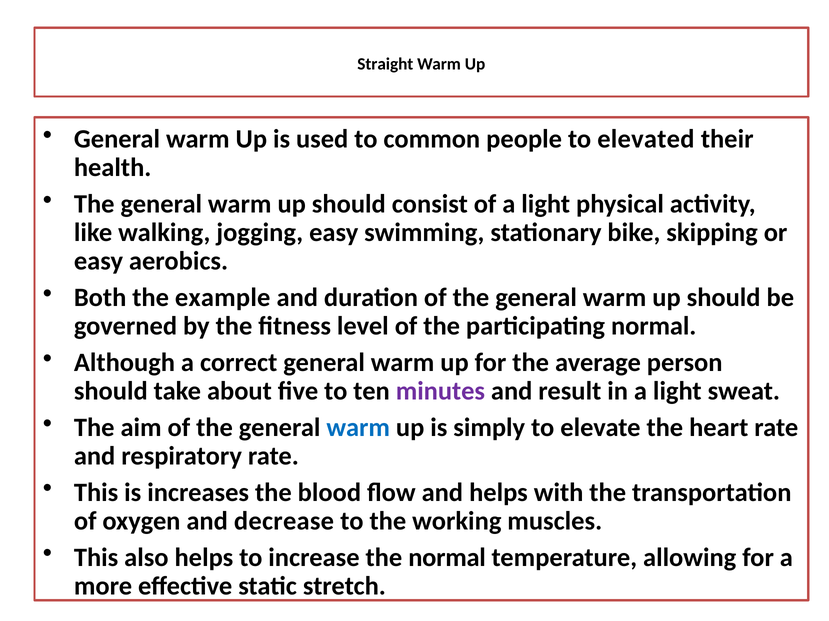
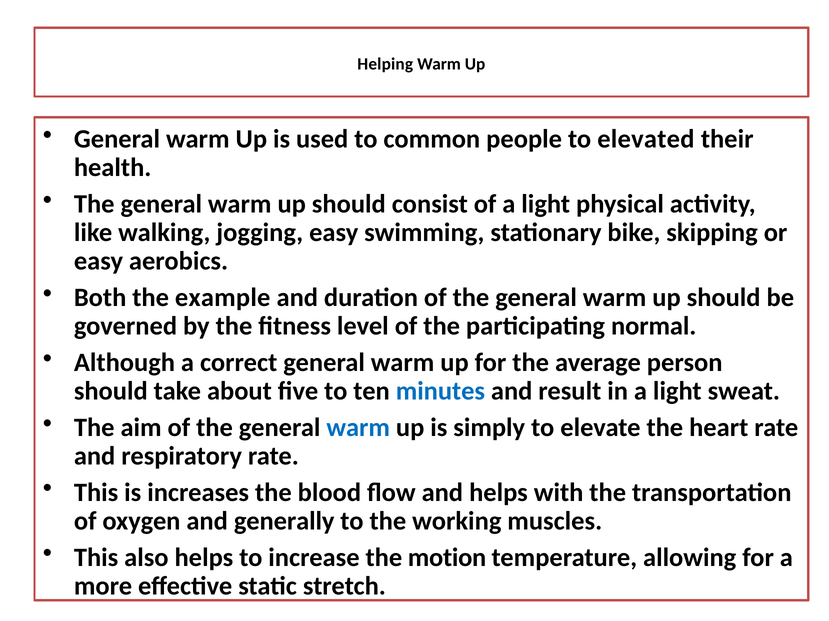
Straight: Straight -> Helping
minutes colour: purple -> blue
decrease: decrease -> generally
the normal: normal -> motion
